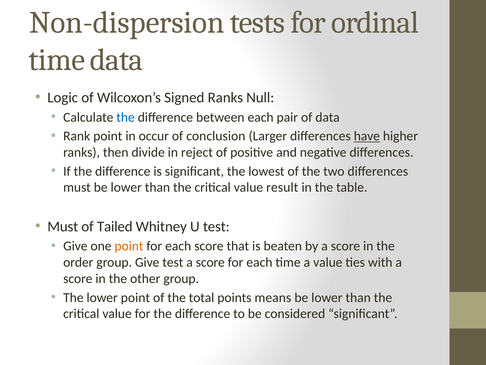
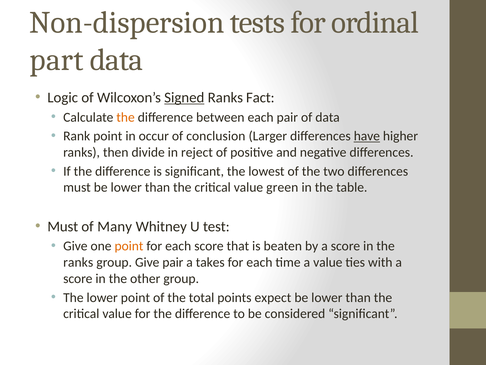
time at (57, 60): time -> part
Signed underline: none -> present
Null: Null -> Fact
the at (126, 117) colour: blue -> orange
result: result -> green
Tailed: Tailed -> Many
order at (78, 262): order -> ranks
Give test: test -> pair
score at (210, 262): score -> takes
means: means -> expect
